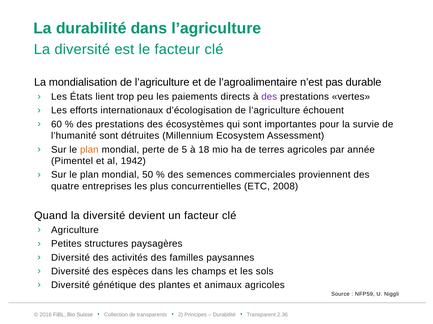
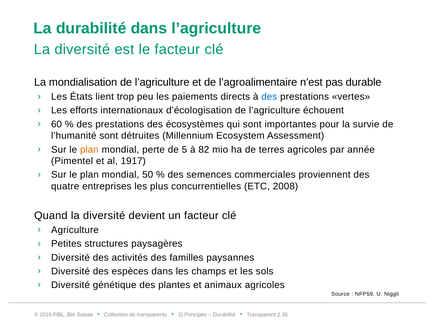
des at (269, 97) colour: purple -> blue
18: 18 -> 82
1942: 1942 -> 1917
